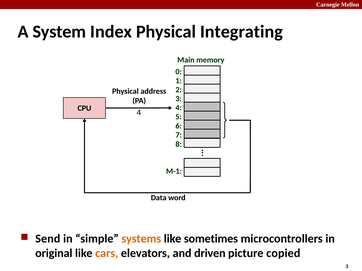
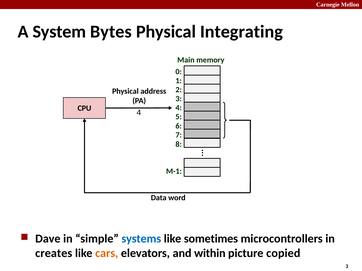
Index: Index -> Bytes
Send: Send -> Dave
systems colour: orange -> blue
original: original -> creates
driven: driven -> within
